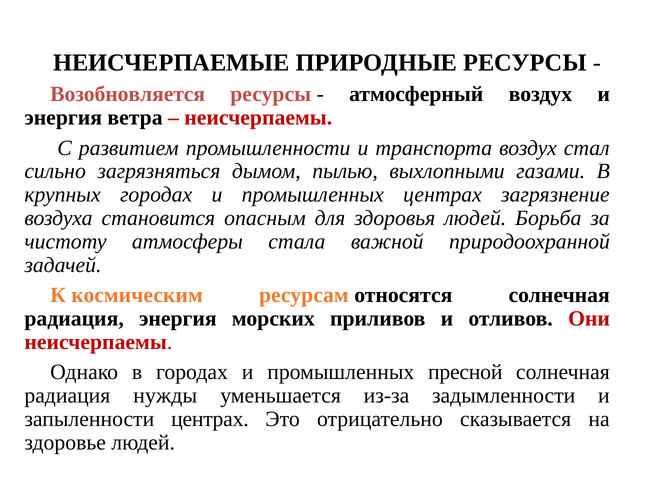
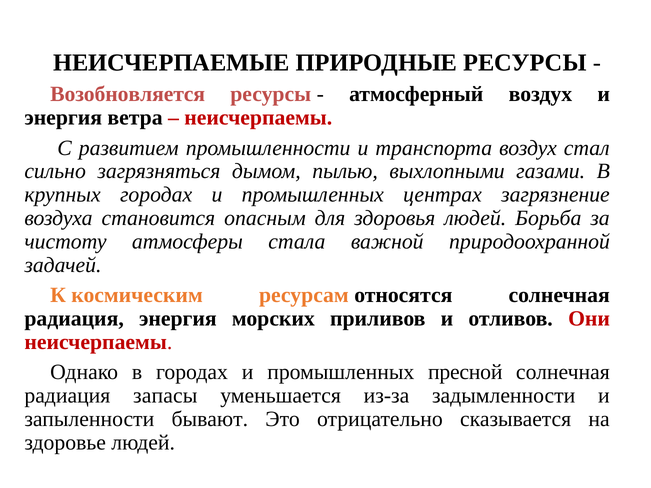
нужды: нужды -> запасы
запыленности центрах: центрах -> бывают
